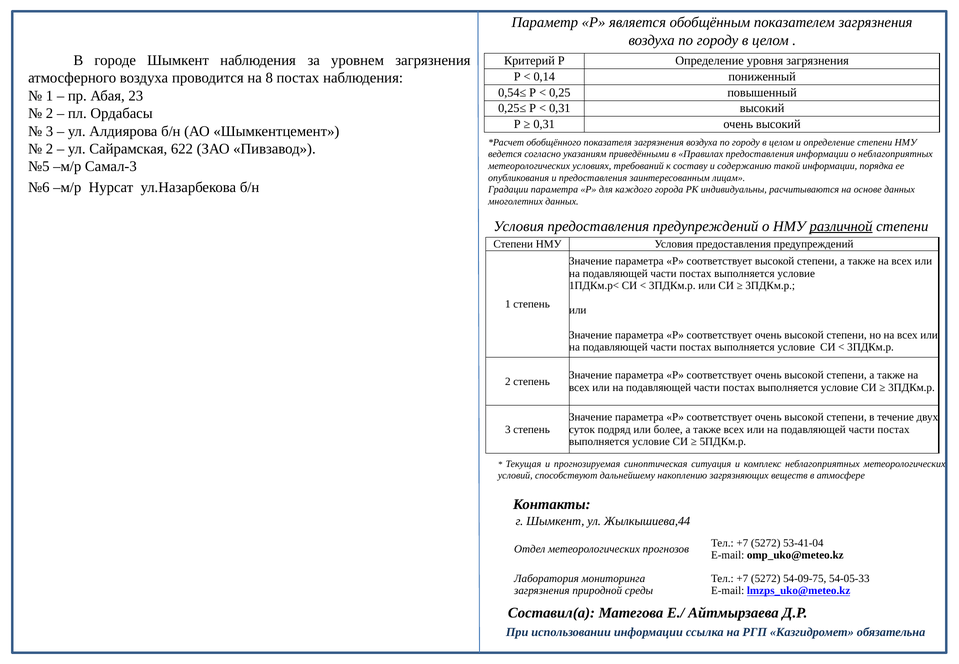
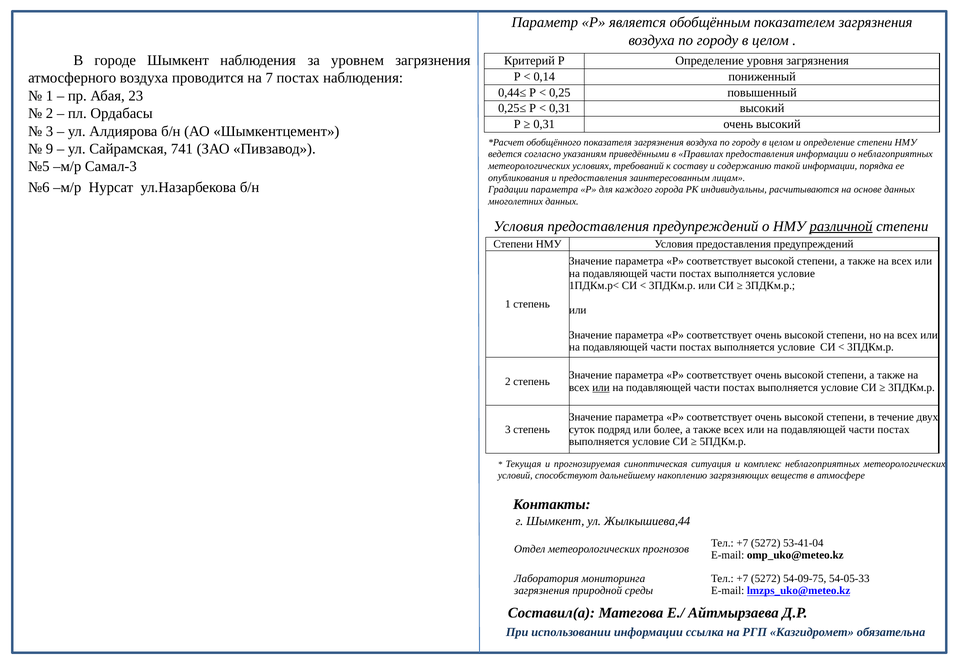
8: 8 -> 7
0,54≤: 0,54≤ -> 0,44≤
2 at (50, 149): 2 -> 9
622: 622 -> 741
или at (601, 388) underline: none -> present
